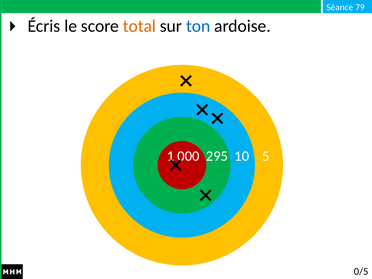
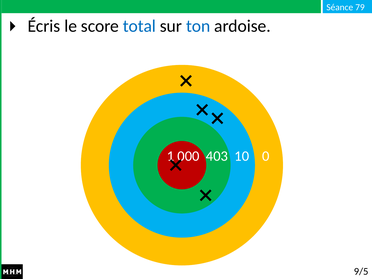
total colour: orange -> blue
295: 295 -> 403
5: 5 -> 0
0/5: 0/5 -> 9/5
